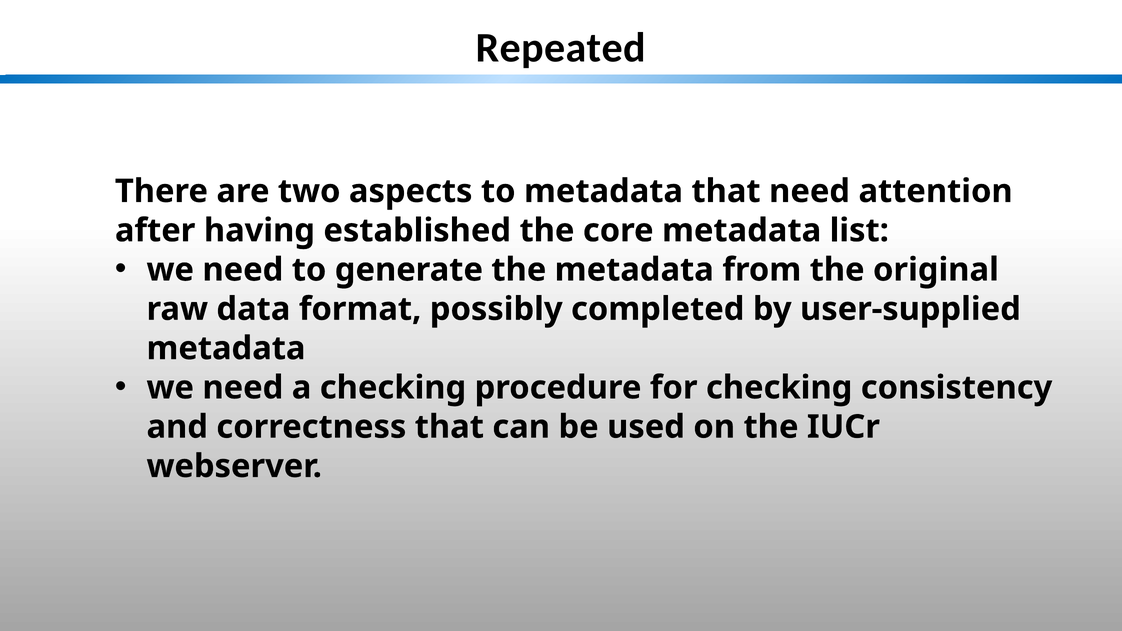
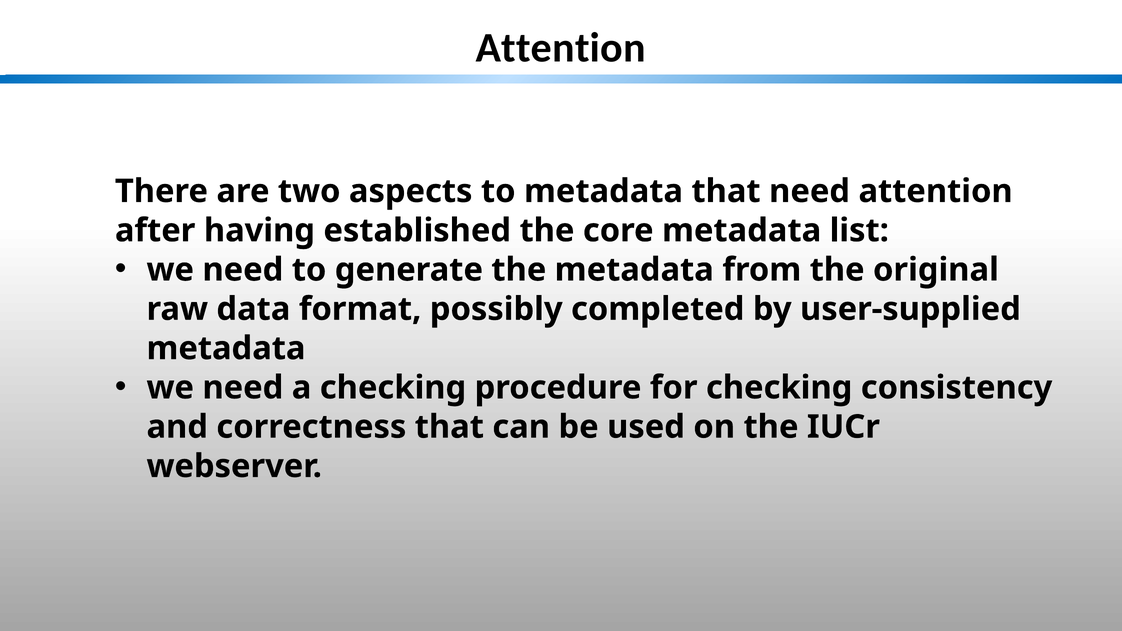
Repeated at (561, 48): Repeated -> Attention
